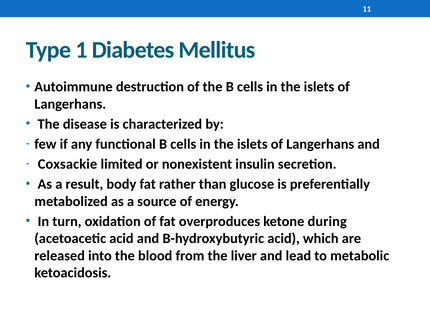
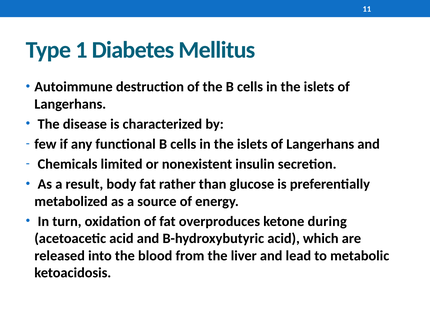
Coxsackie: Coxsackie -> Chemicals
